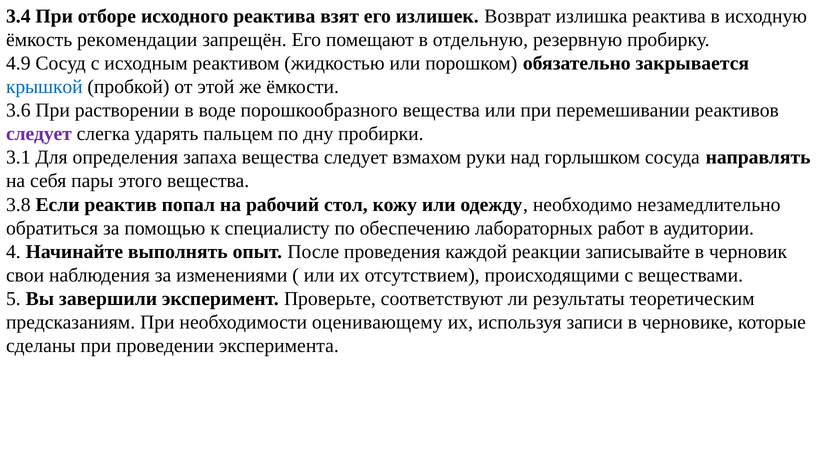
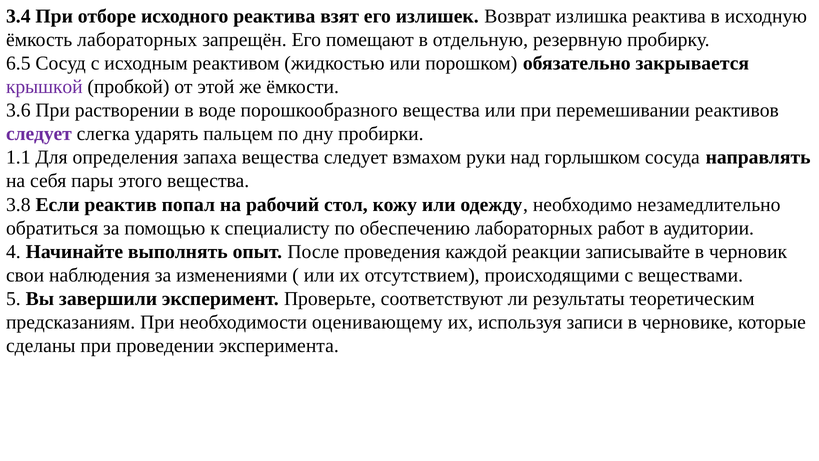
ёмкость рекомендации: рекомендации -> лабораторных
4.9: 4.9 -> 6.5
крышкой colour: blue -> purple
3.1: 3.1 -> 1.1
